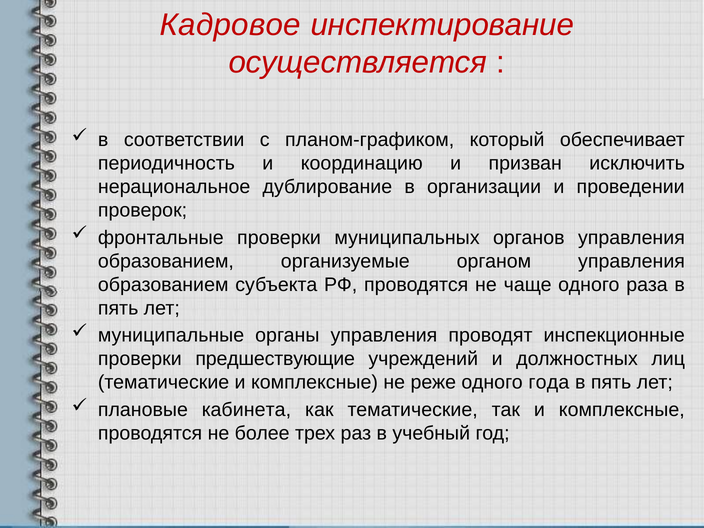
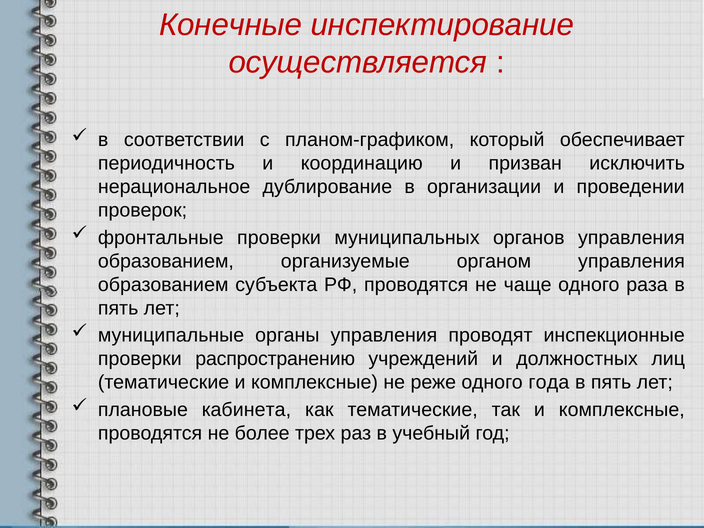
Кадровое: Кадровое -> Конечные
предшествующие: предшествующие -> распространению
